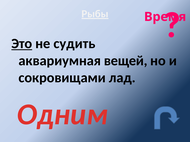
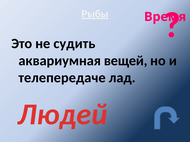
Это underline: present -> none
сокровищами: сокровищами -> телепередаче
Одним: Одним -> Людей
